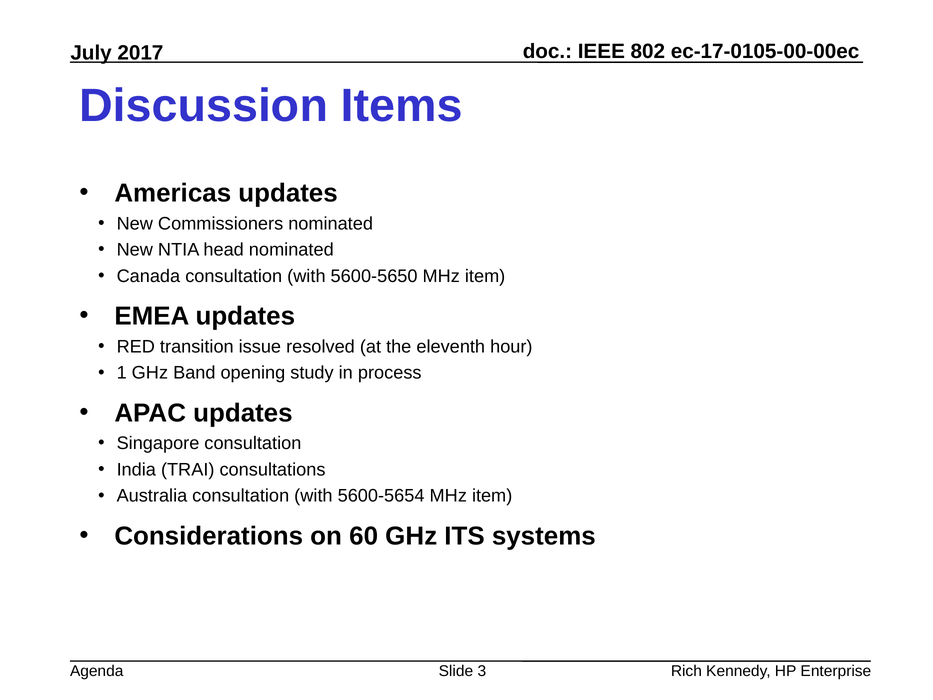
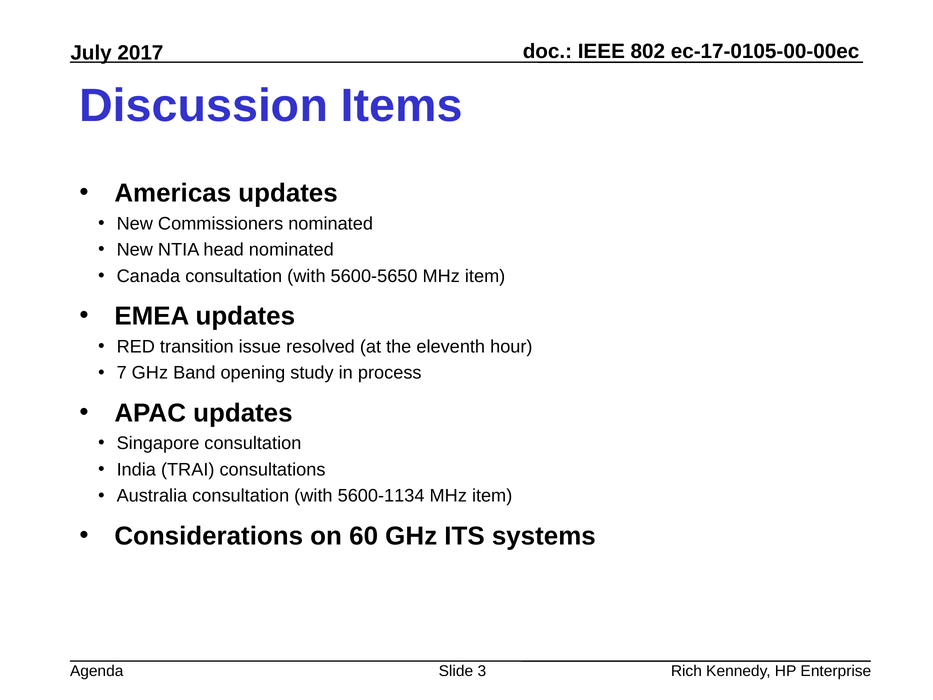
1: 1 -> 7
5600-5654: 5600-5654 -> 5600-1134
